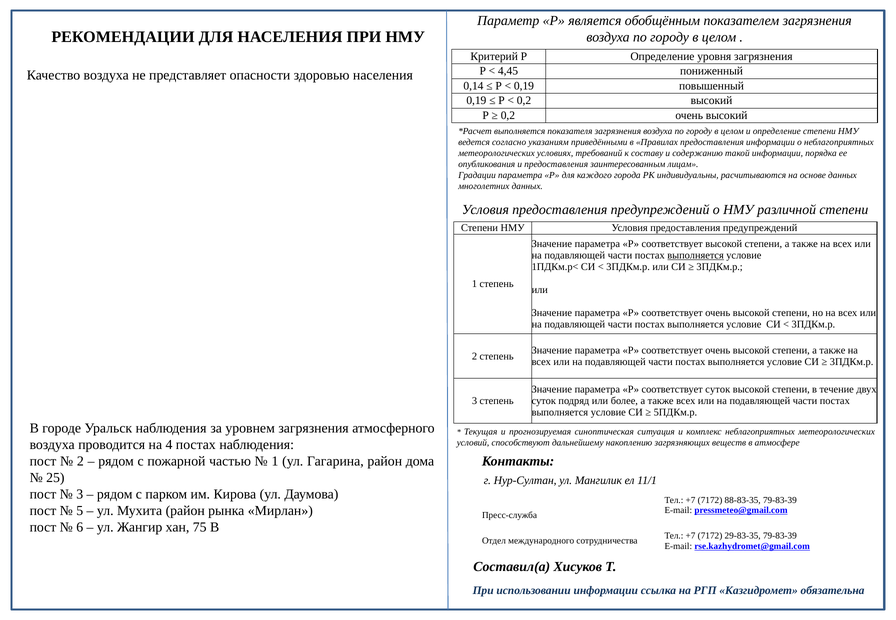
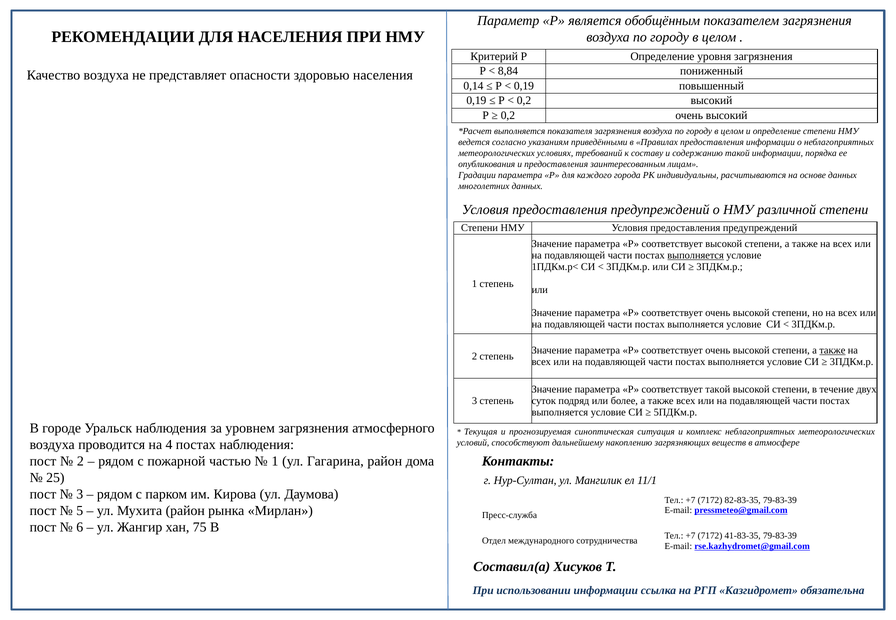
4,45: 4,45 -> 8,84
также at (832, 351) underline: none -> present
соответствует суток: суток -> такой
88-83-35: 88-83-35 -> 82-83-35
29-83-35: 29-83-35 -> 41-83-35
